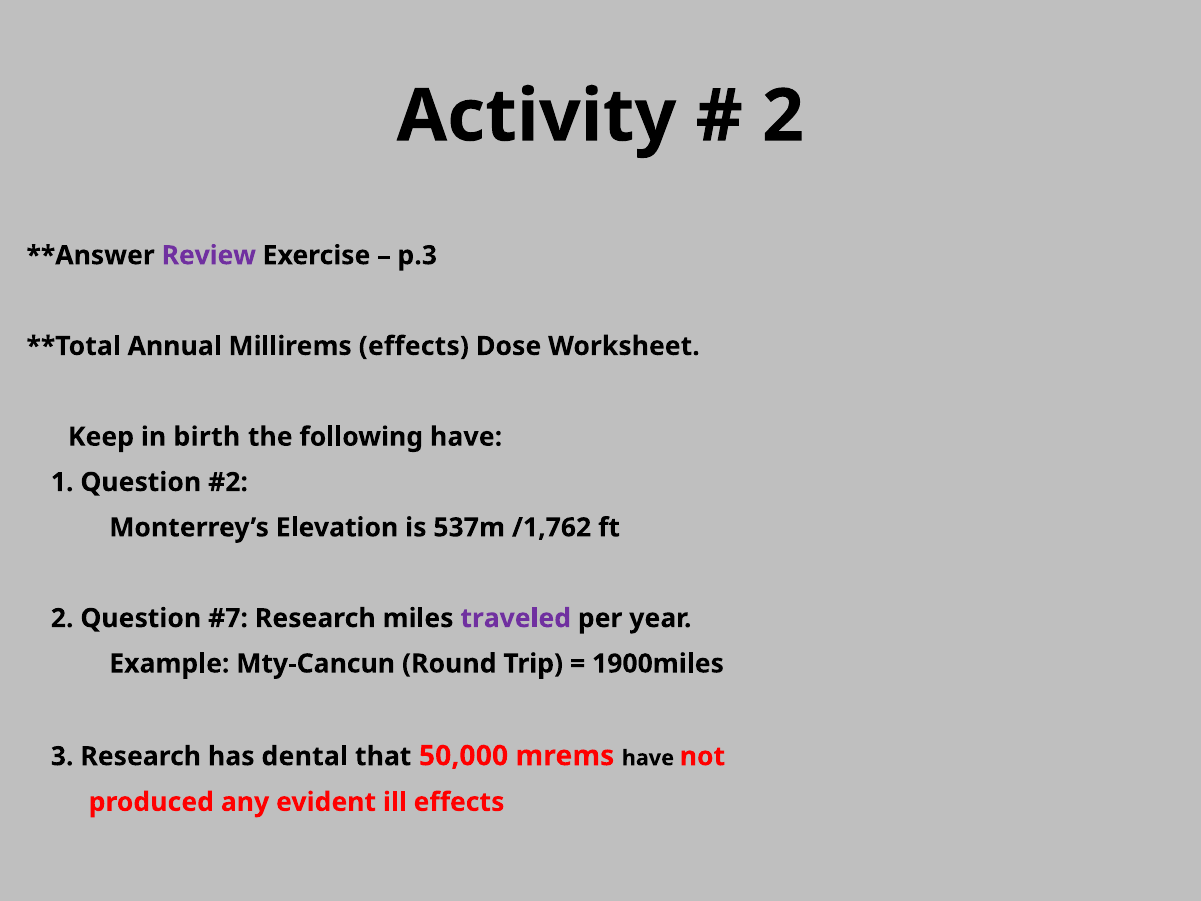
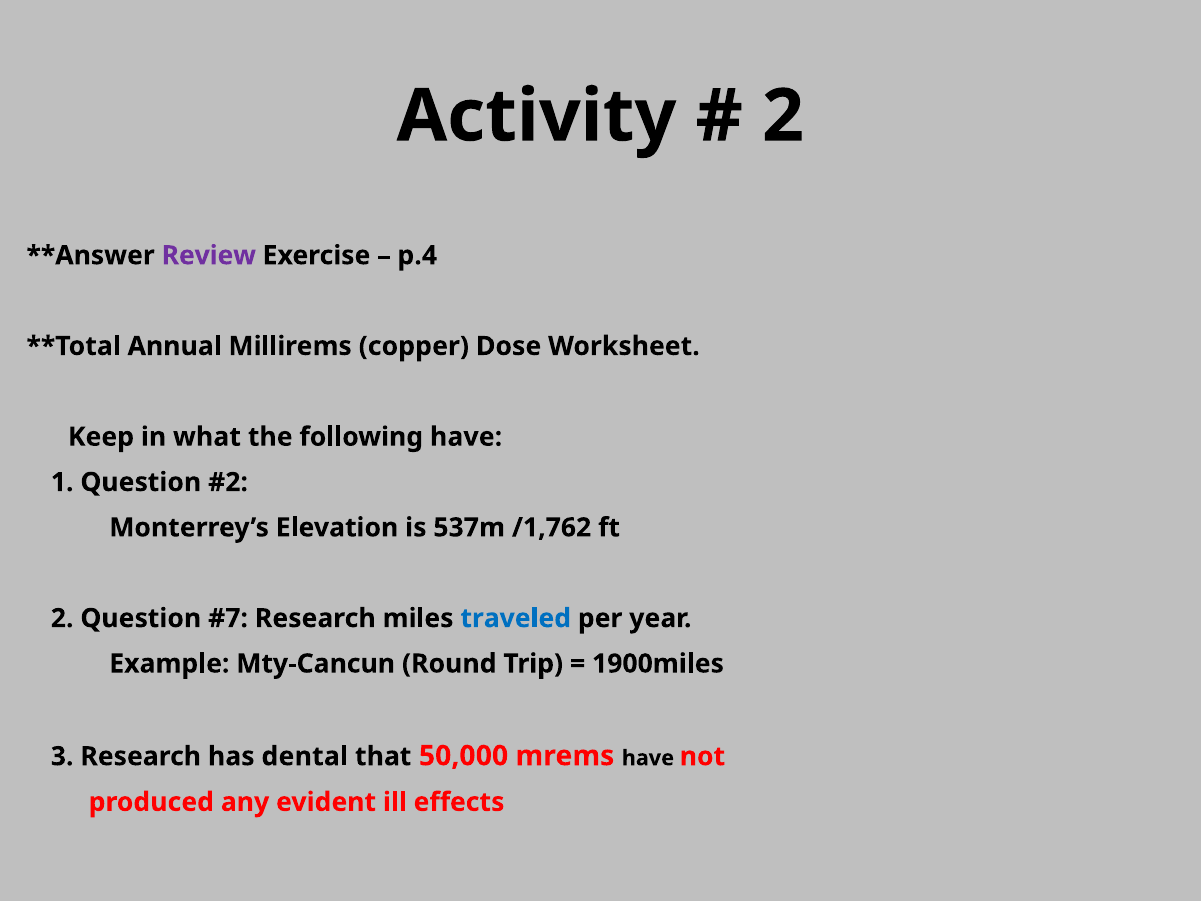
p.3: p.3 -> p.4
Millirems effects: effects -> copper
birth: birth -> what
traveled colour: purple -> blue
